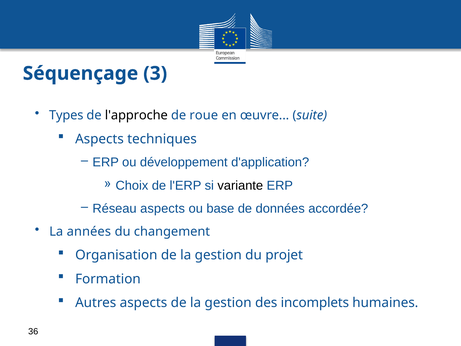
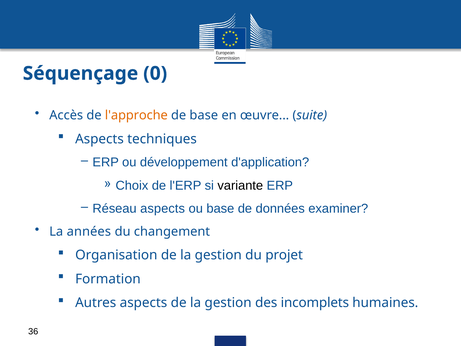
3: 3 -> 0
Types: Types -> Accès
l'approche colour: black -> orange
de roue: roue -> base
accordée: accordée -> examiner
